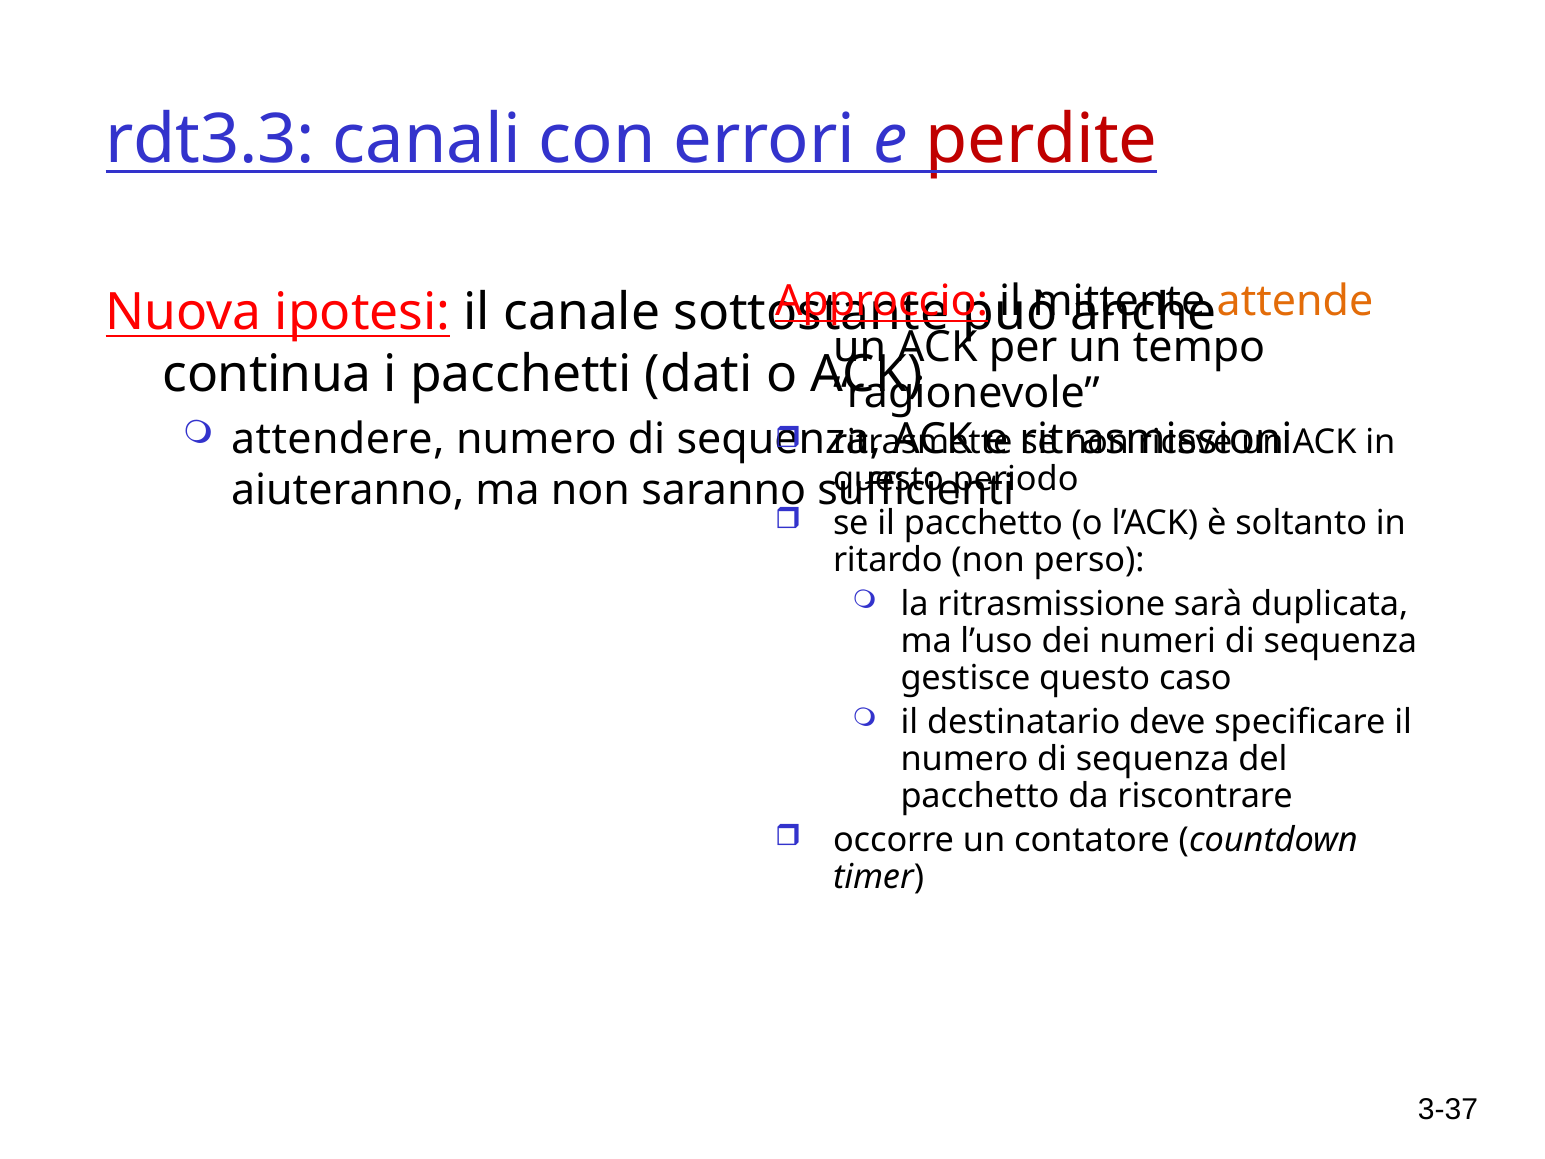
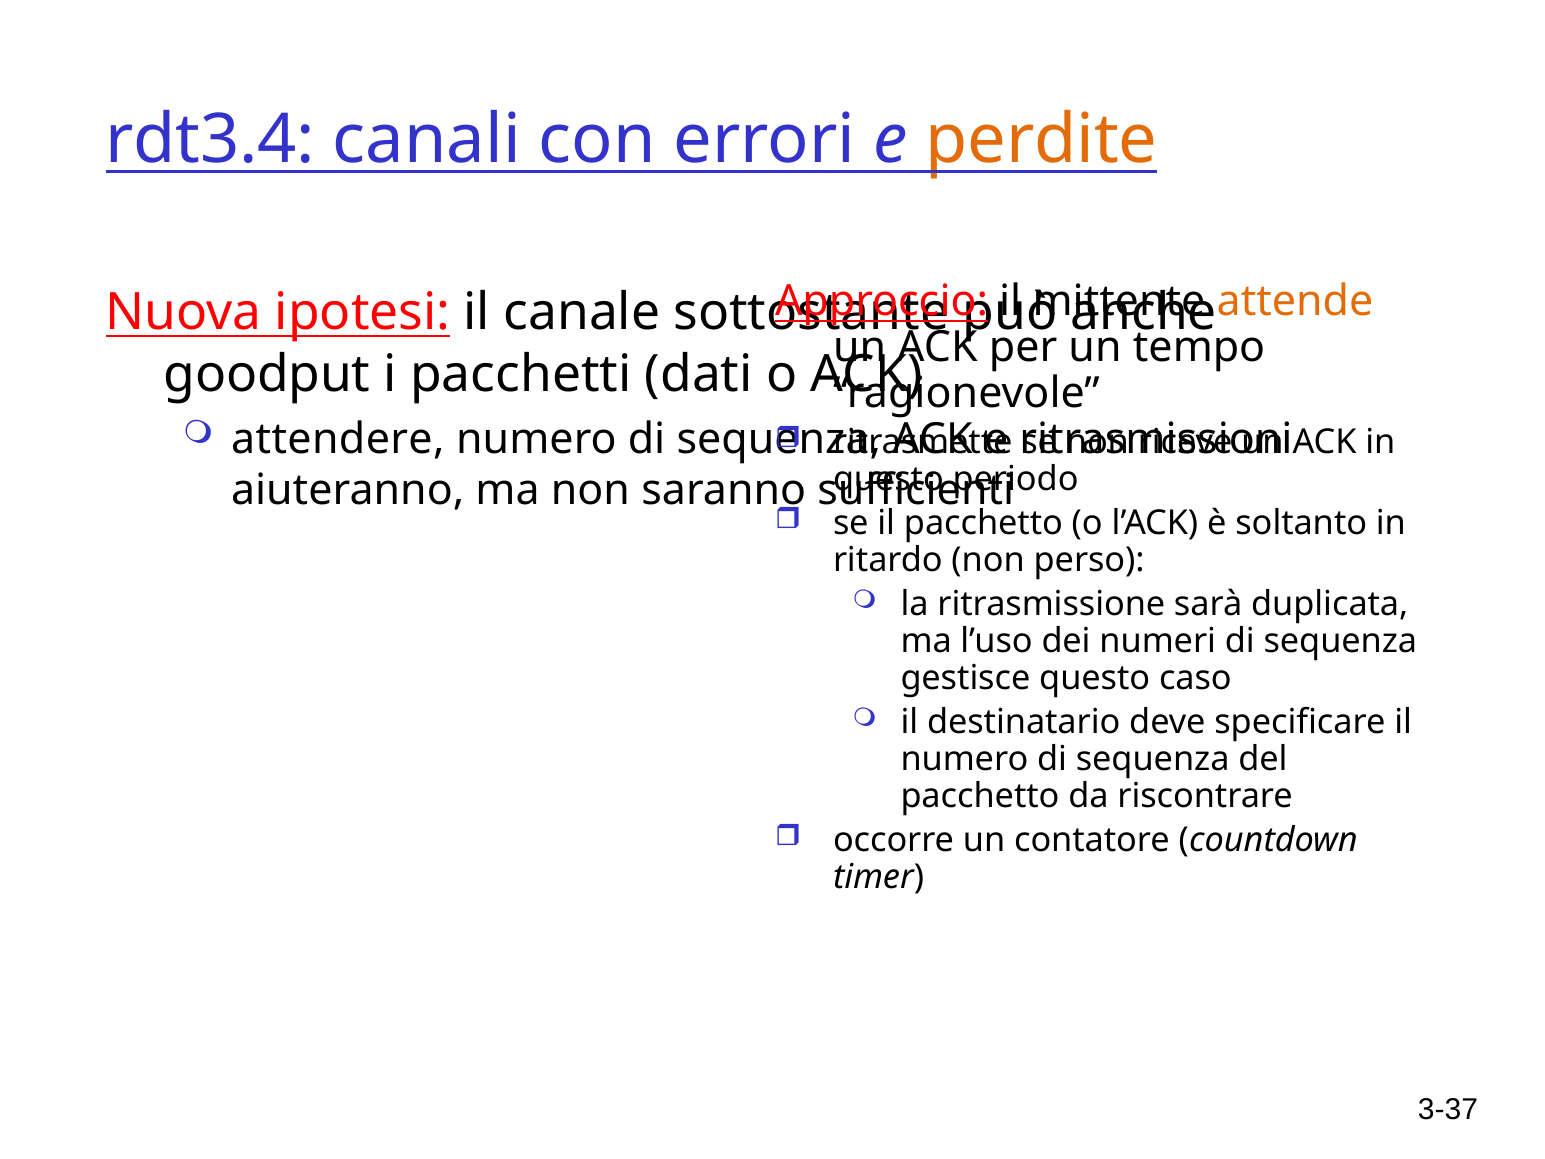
rdt3.3: rdt3.3 -> rdt3.4
perdite colour: red -> orange
continua: continua -> goodput
